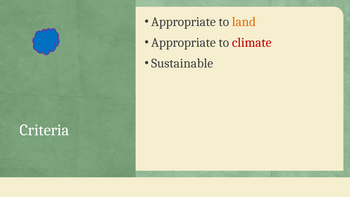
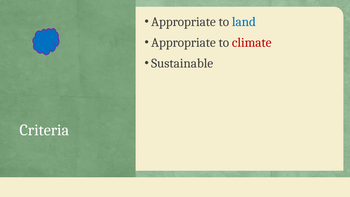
land colour: orange -> blue
